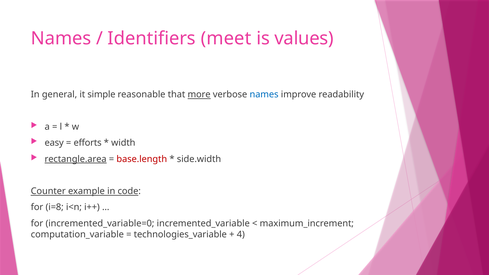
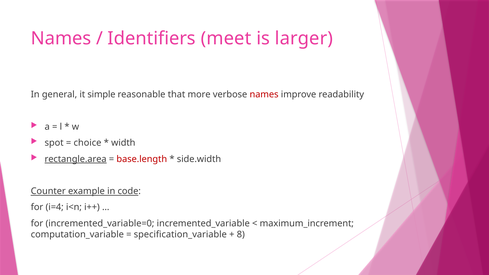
values: values -> larger
more underline: present -> none
names at (264, 95) colour: blue -> red
easy: easy -> spot
efforts: efforts -> choice
i=8: i=8 -> i=4
technologies_variable: technologies_variable -> specification_variable
4: 4 -> 8
